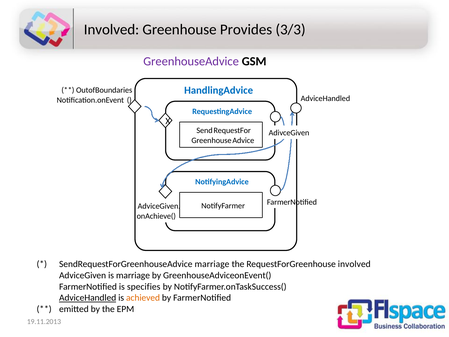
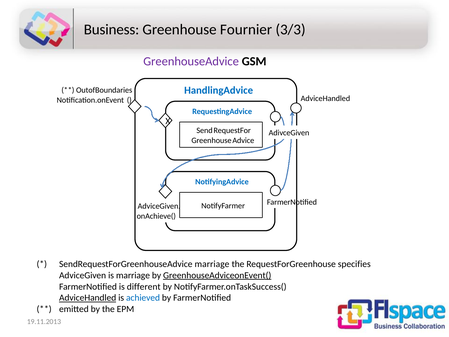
Involved at (111, 30): Involved -> Business
Provides: Provides -> Fournier
RequestForGreenhouse involved: involved -> specifies
GreenhouseAdviceonEvent( underline: none -> present
specifies: specifies -> different
achieved colour: orange -> blue
